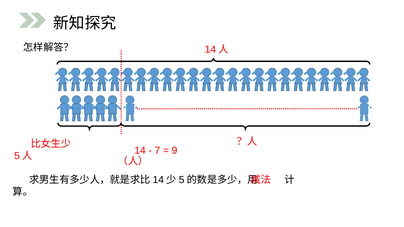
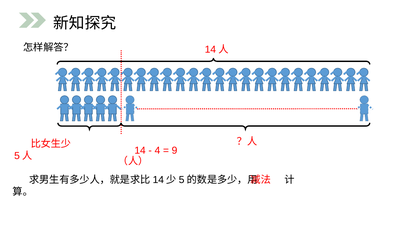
7: 7 -> 4
